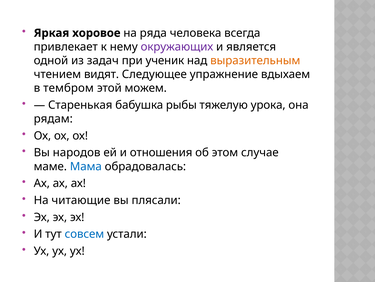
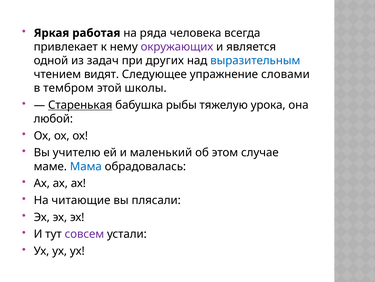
хоровое: хоровое -> работая
ученик: ученик -> других
выразительным colour: orange -> blue
вдыхаем: вдыхаем -> словами
можем: можем -> школы
Старенькая underline: none -> present
рядам: рядам -> любой
народов: народов -> учителю
отношения: отношения -> маленький
совсем colour: blue -> purple
